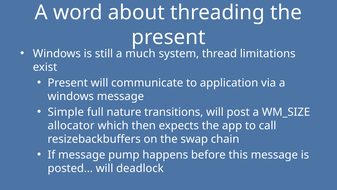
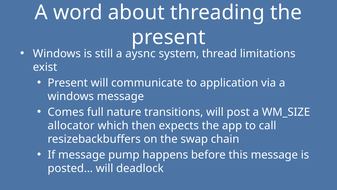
much: much -> aysnc
Simple: Simple -> Comes
